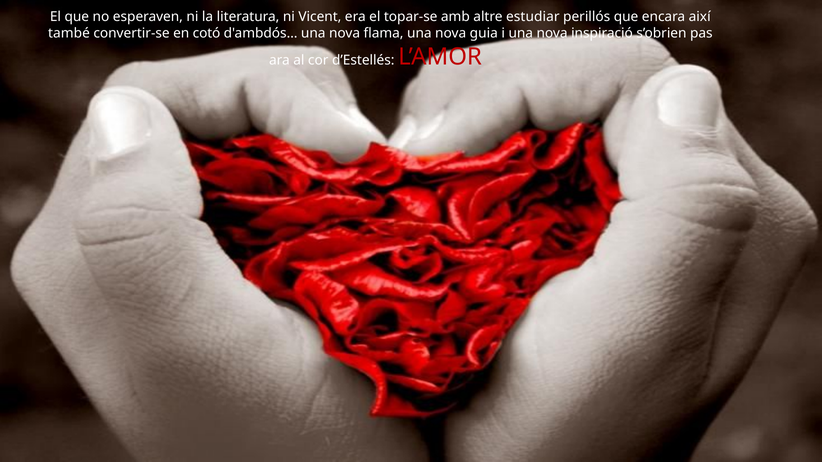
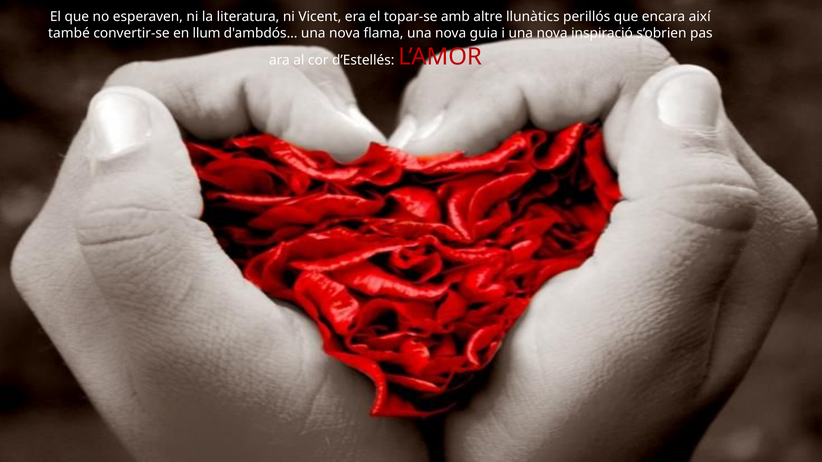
estudiar: estudiar -> llunàtics
cotó: cotó -> llum
